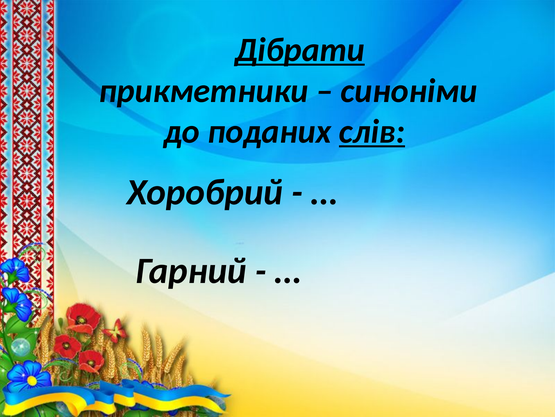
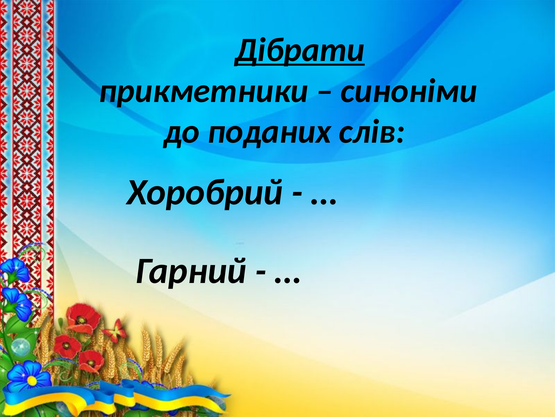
слів underline: present -> none
